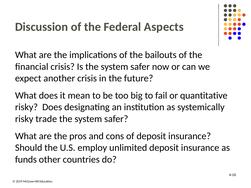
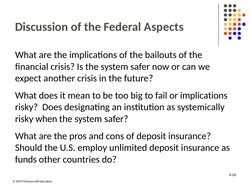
or quantitative: quantitative -> implications
trade: trade -> when
